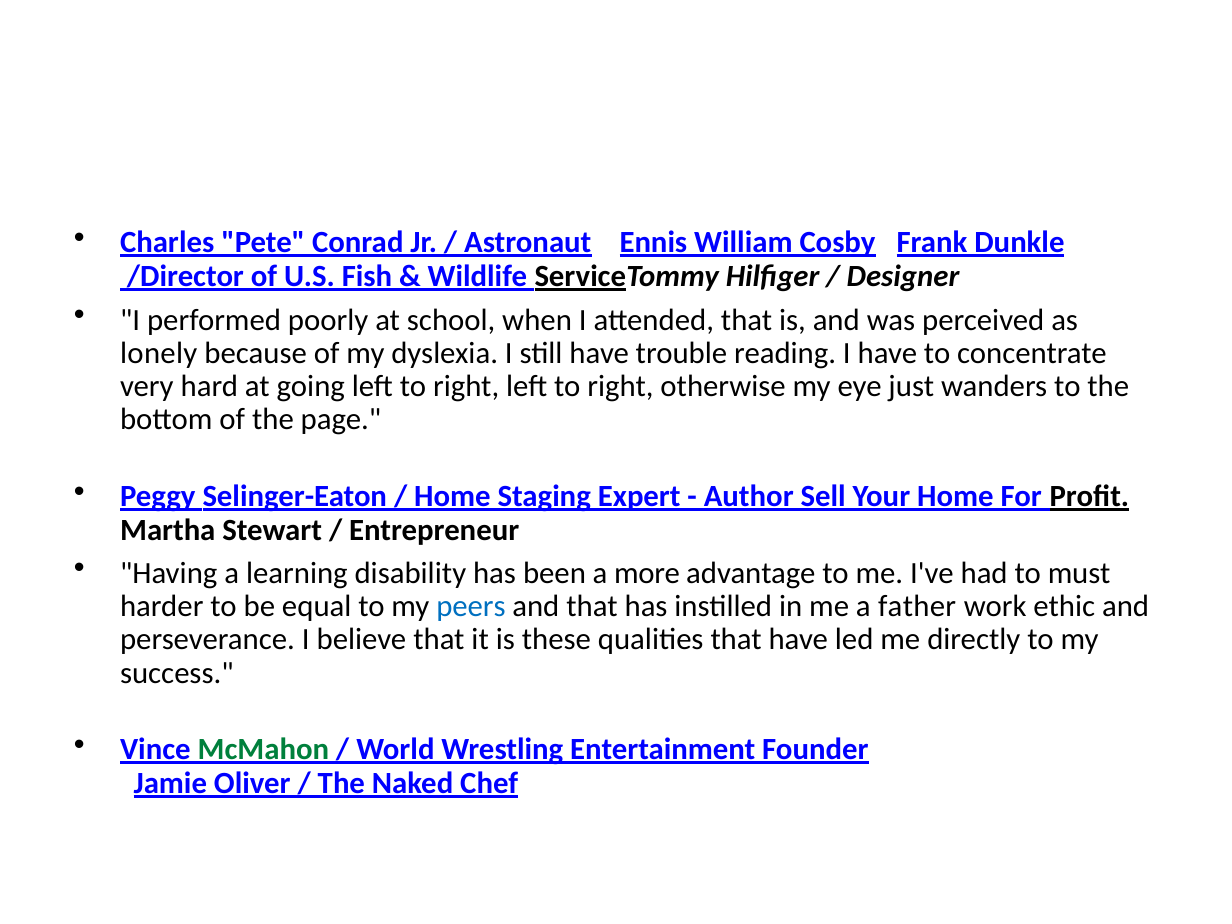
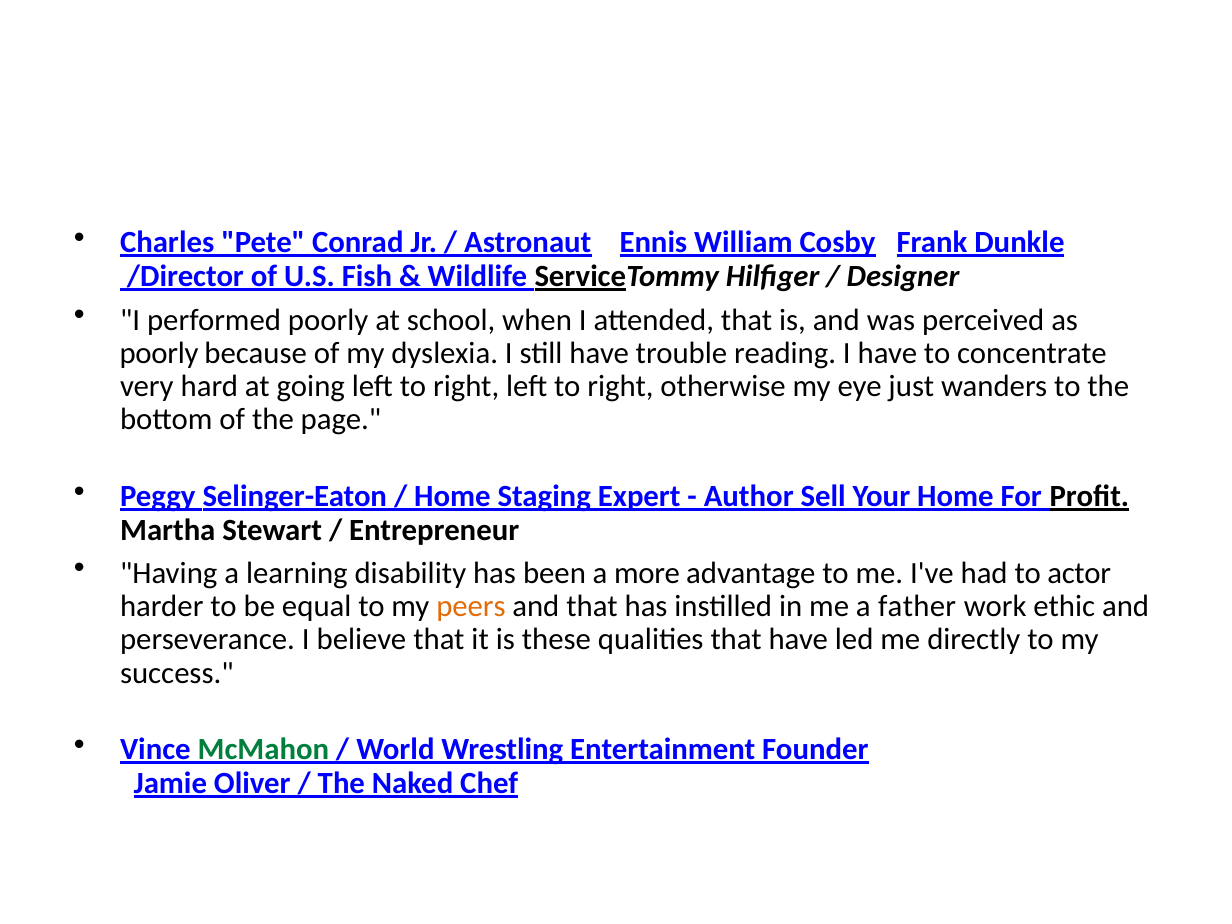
lonely at (159, 353): lonely -> poorly
must: must -> actor
peers colour: blue -> orange
